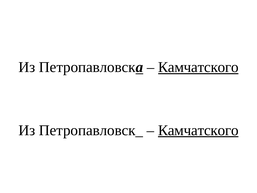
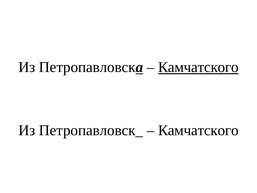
Камчатского at (198, 130) underline: present -> none
